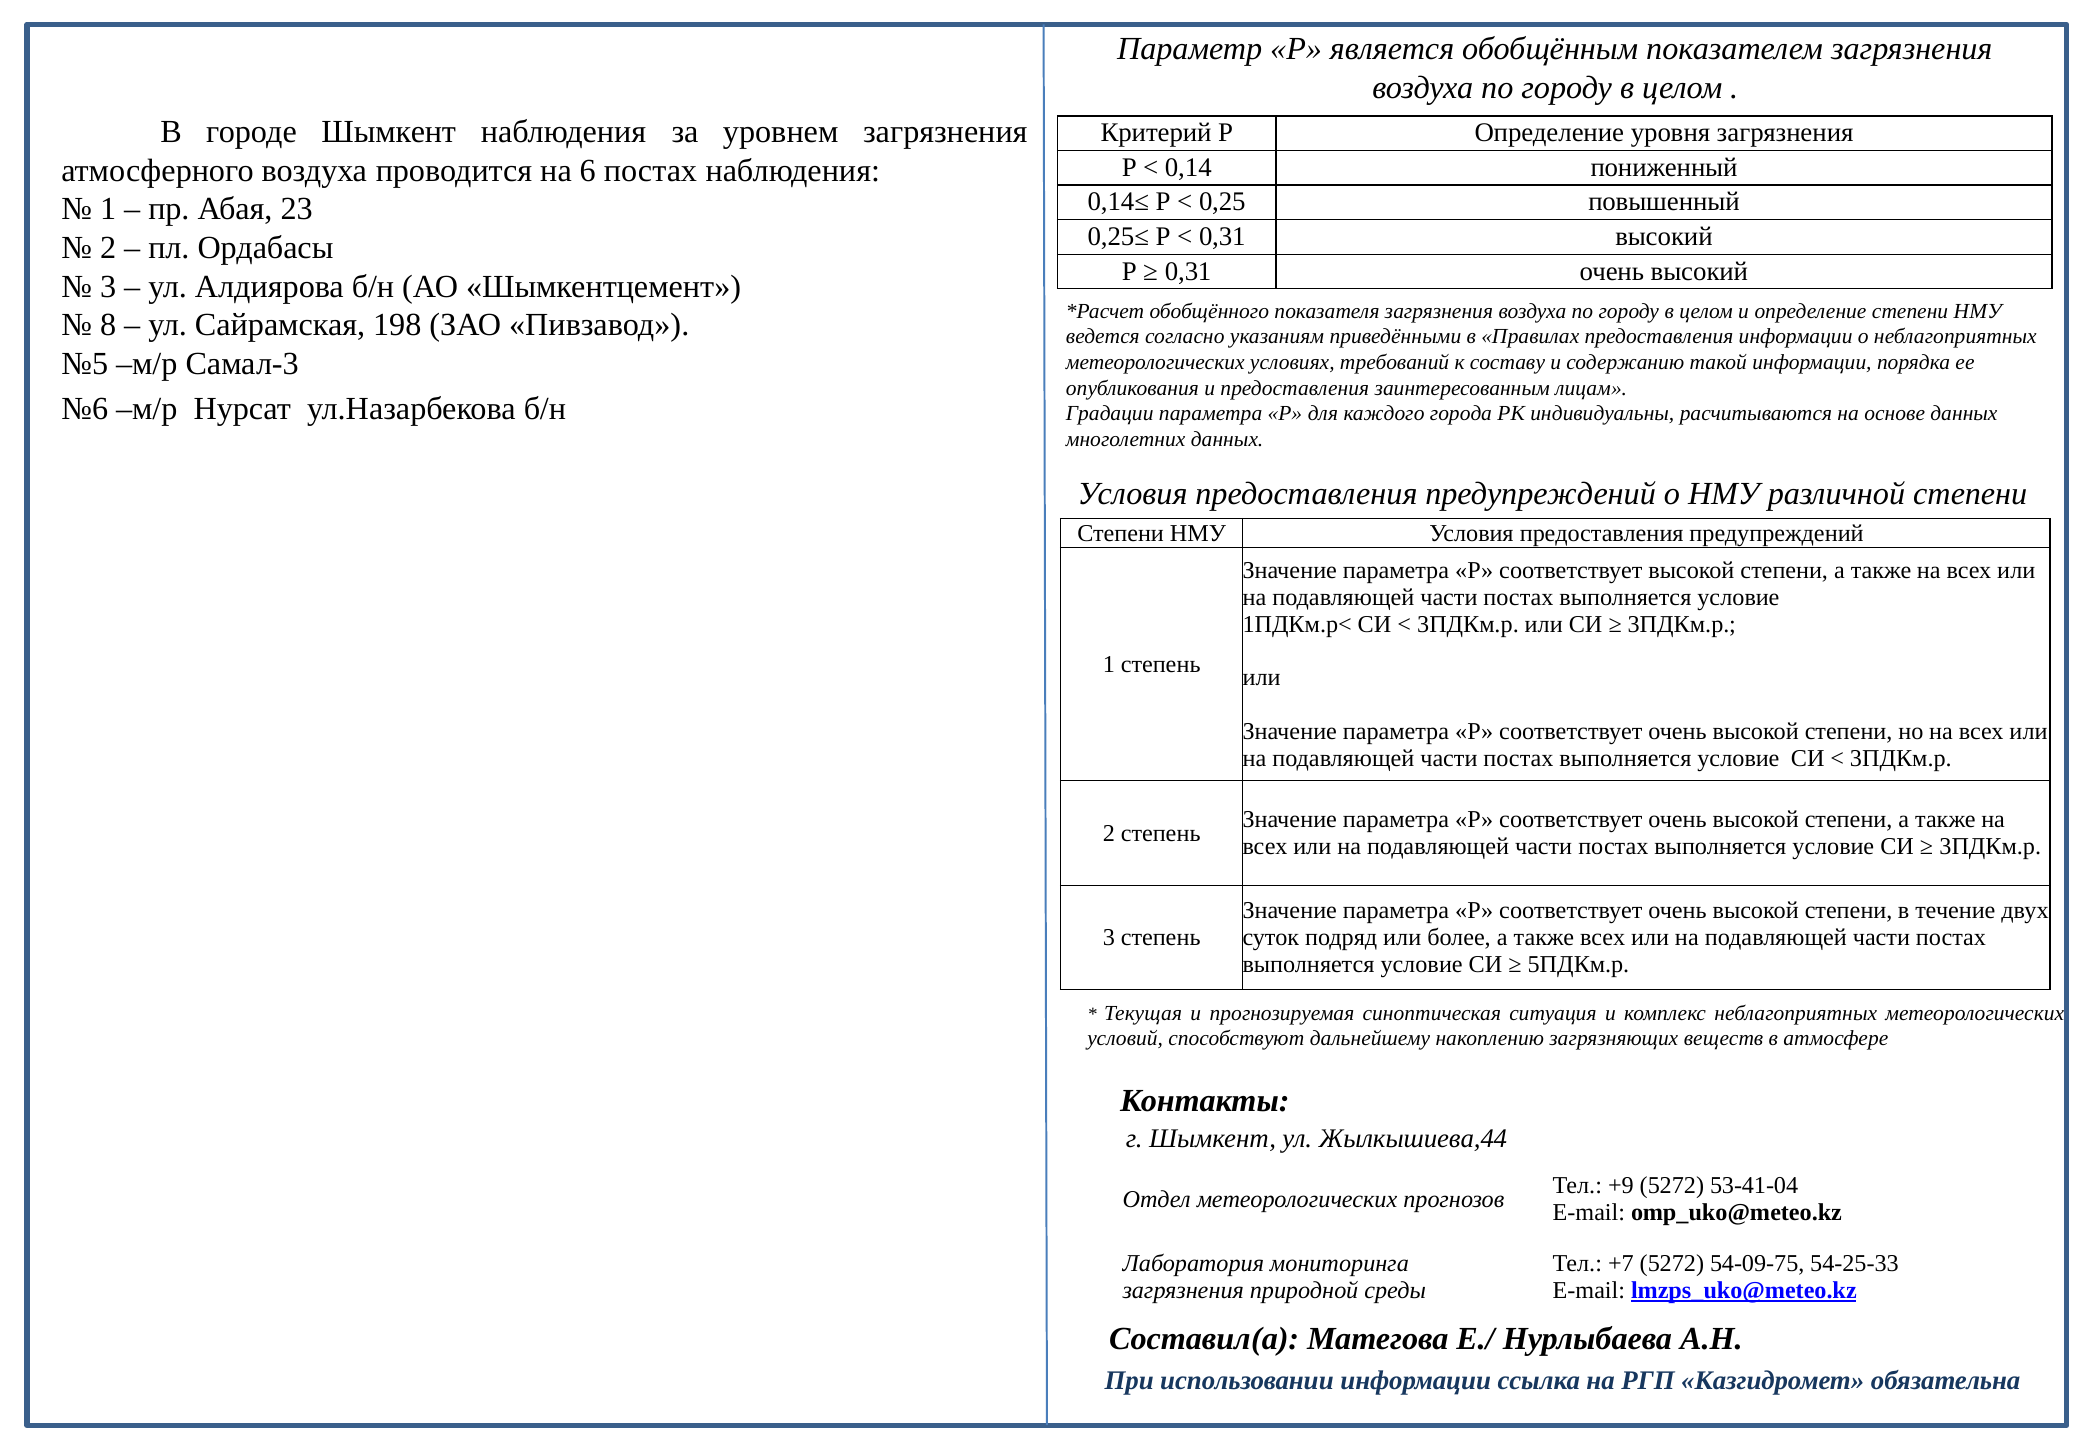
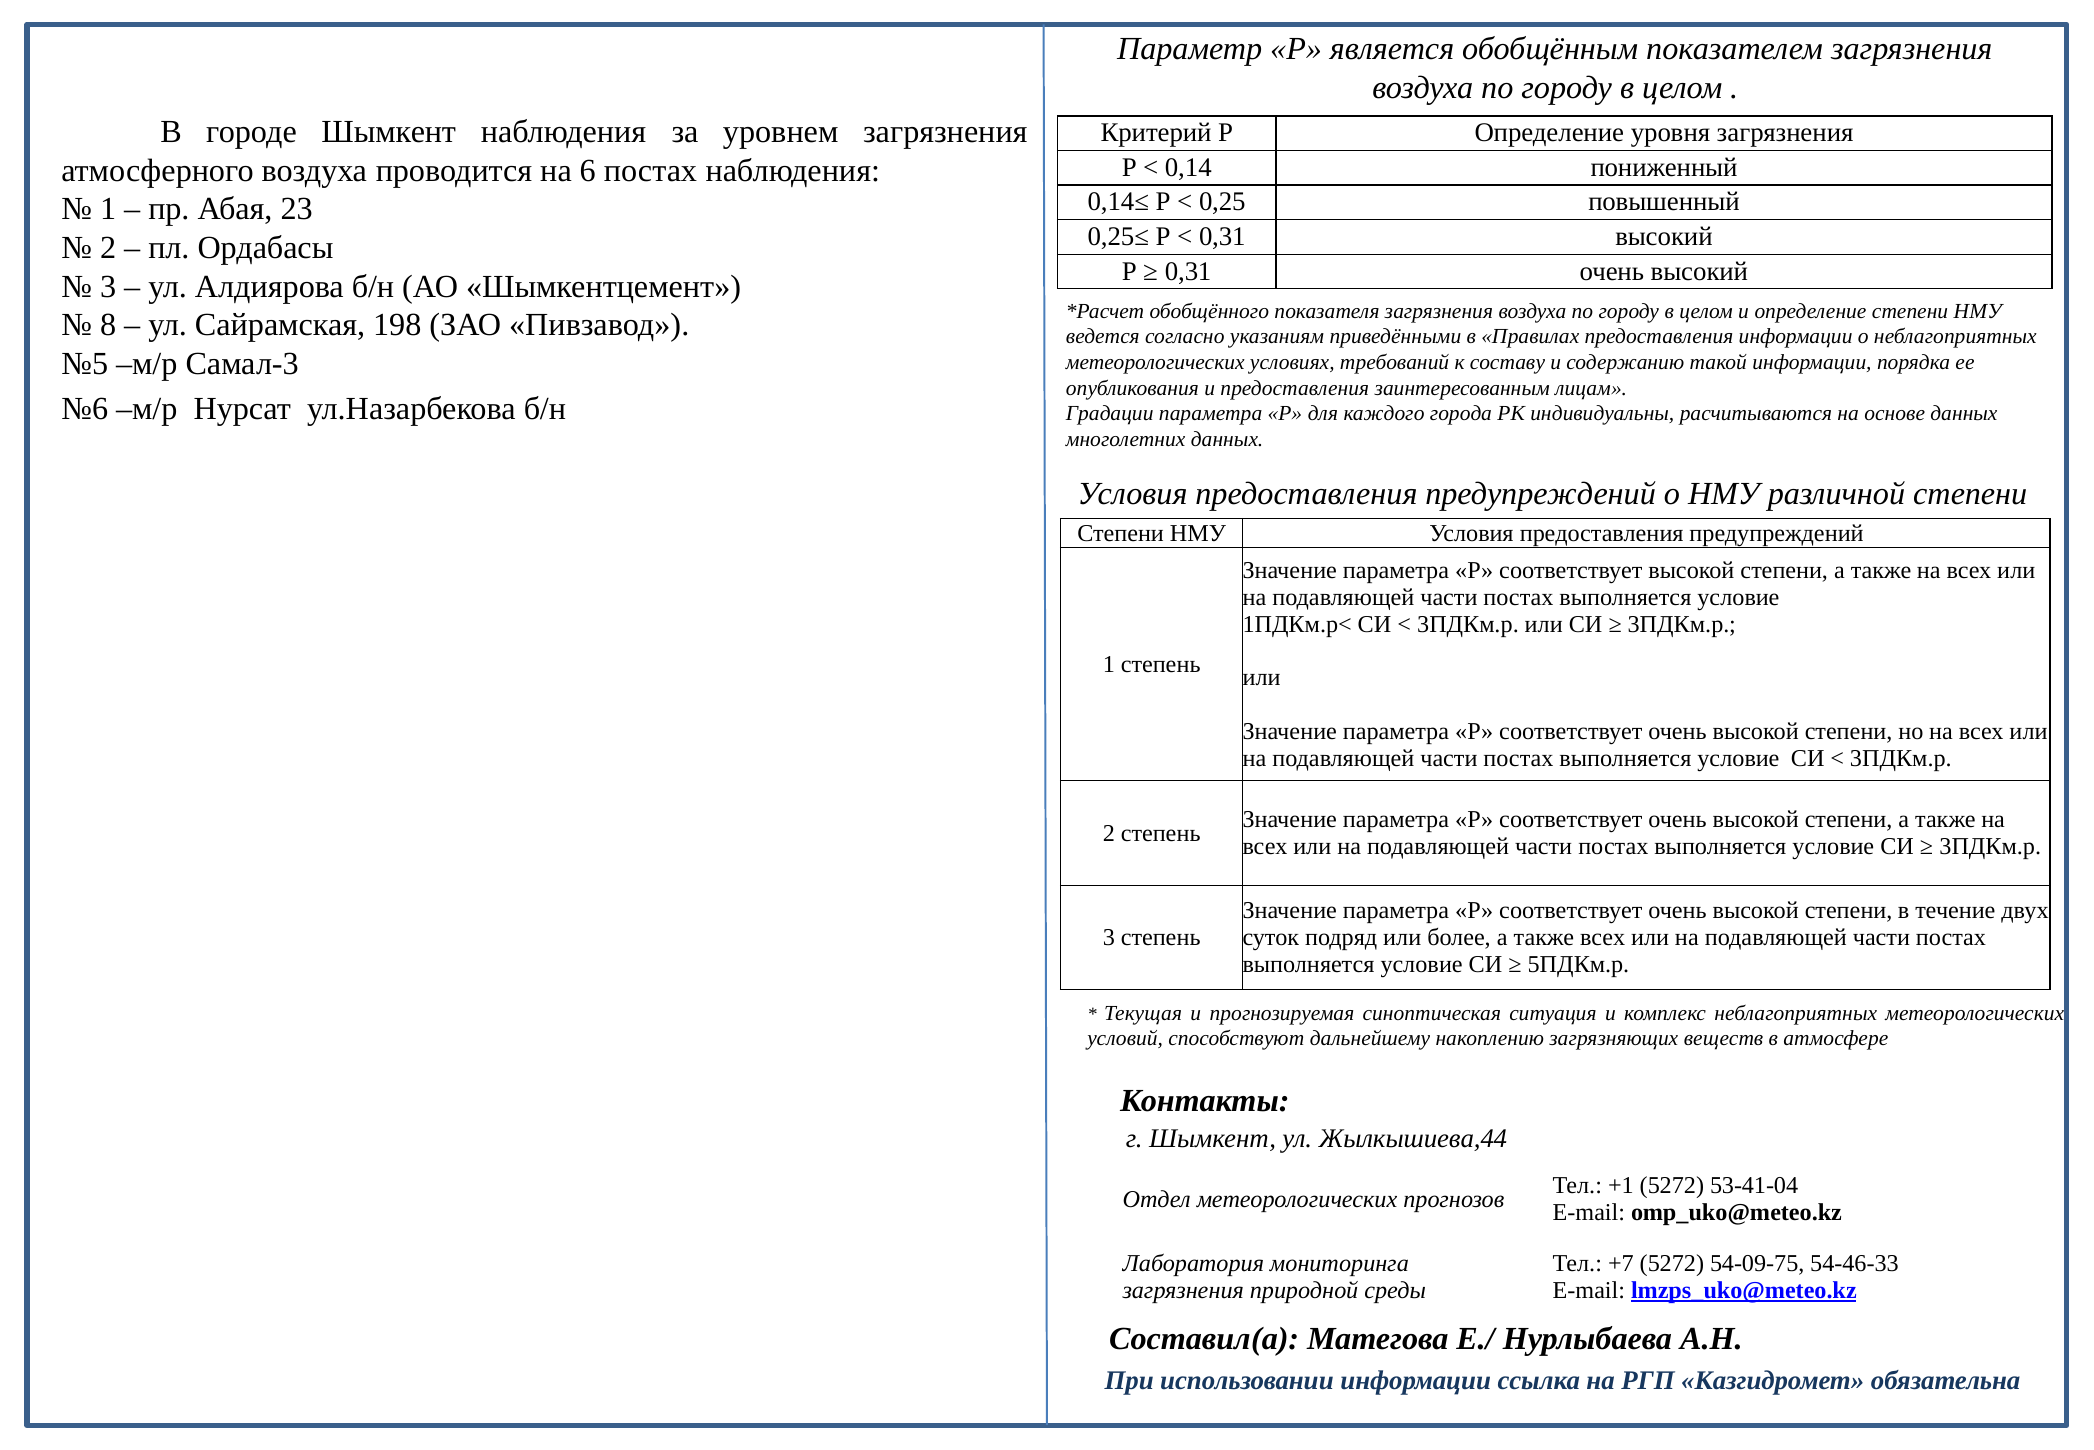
+9: +9 -> +1
54-25-33: 54-25-33 -> 54-46-33
